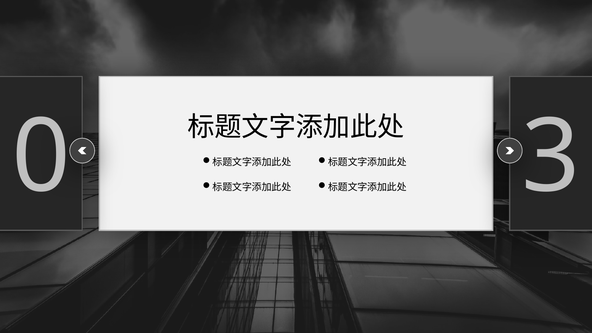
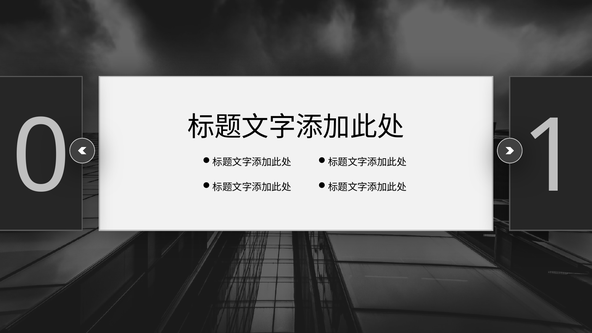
3: 3 -> 1
